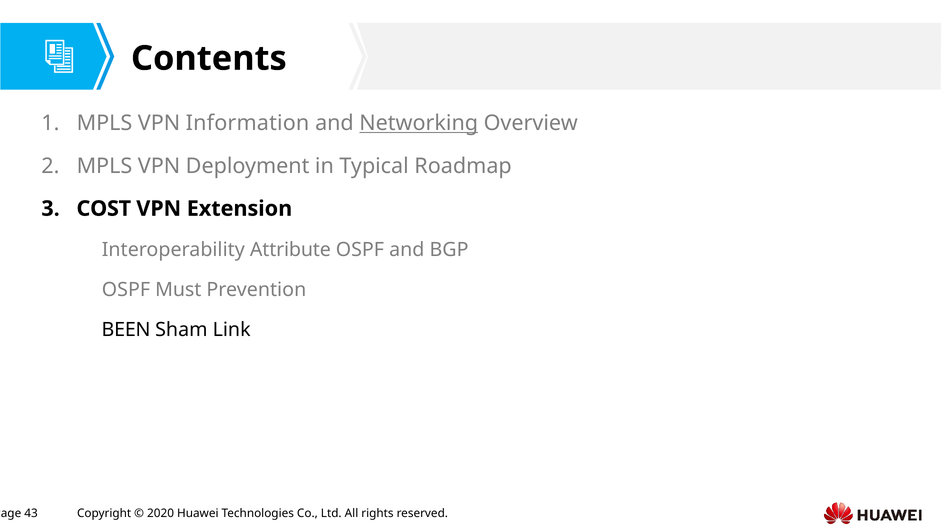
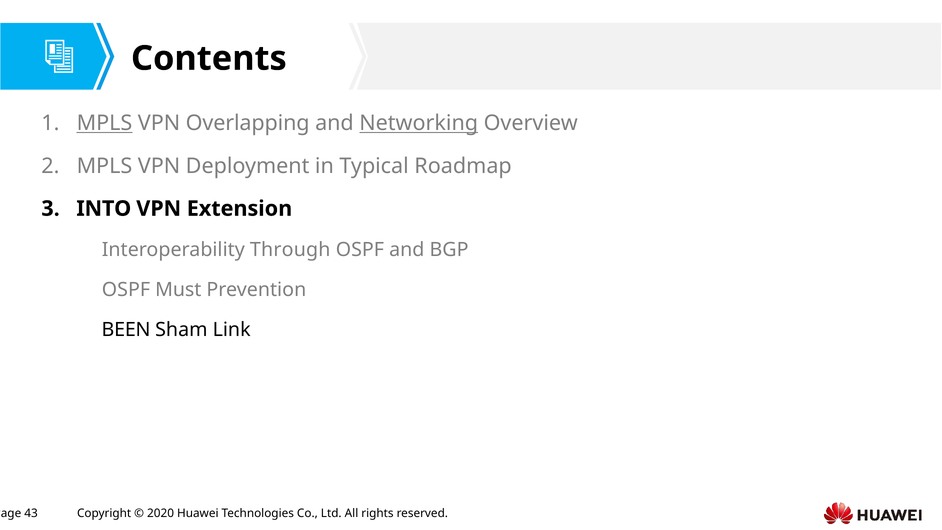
MPLS at (104, 123) underline: none -> present
Information: Information -> Overlapping
COST: COST -> INTO
Attribute: Attribute -> Through
